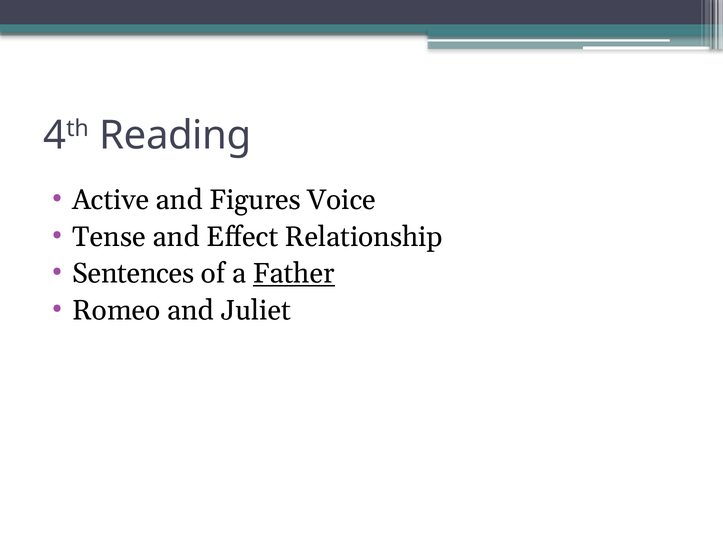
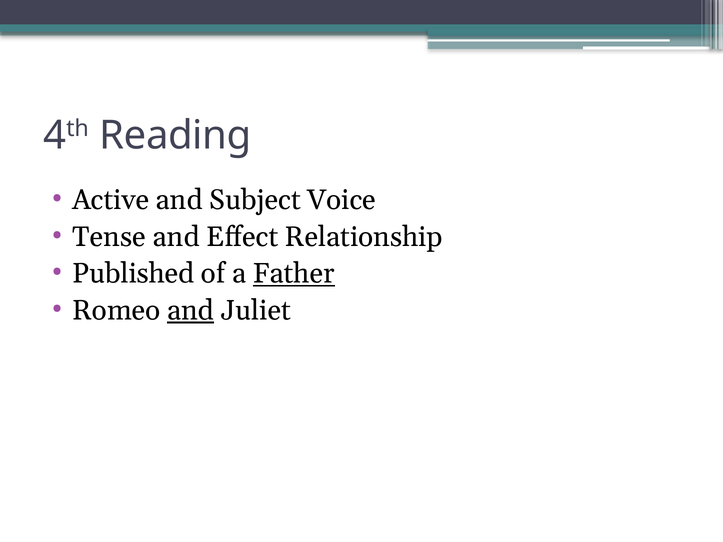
Figures: Figures -> Subject
Sentences: Sentences -> Published
and at (191, 311) underline: none -> present
